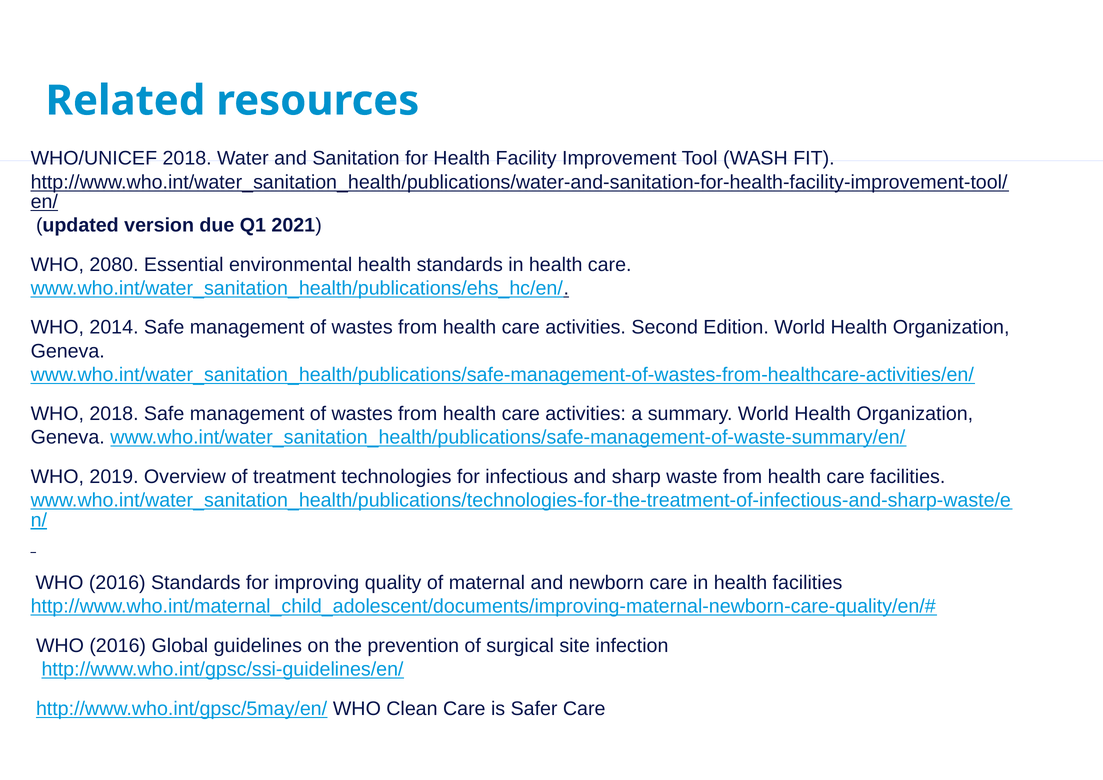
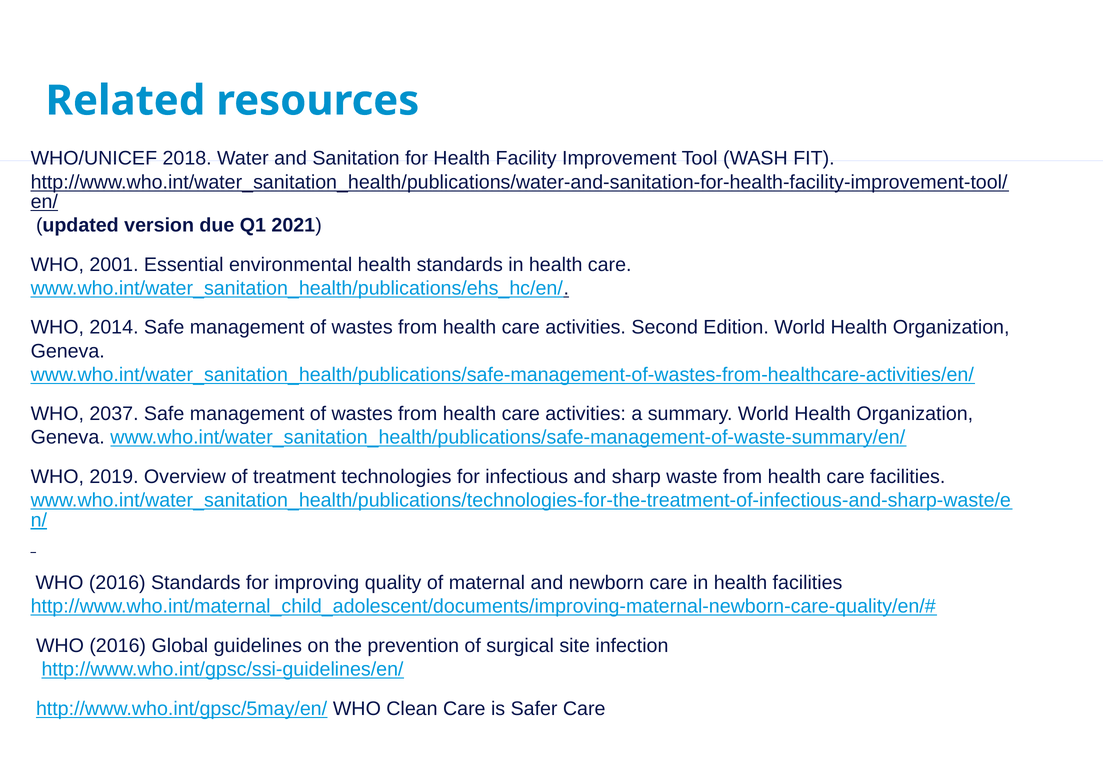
2080: 2080 -> 2001
WHO 2018: 2018 -> 2037
